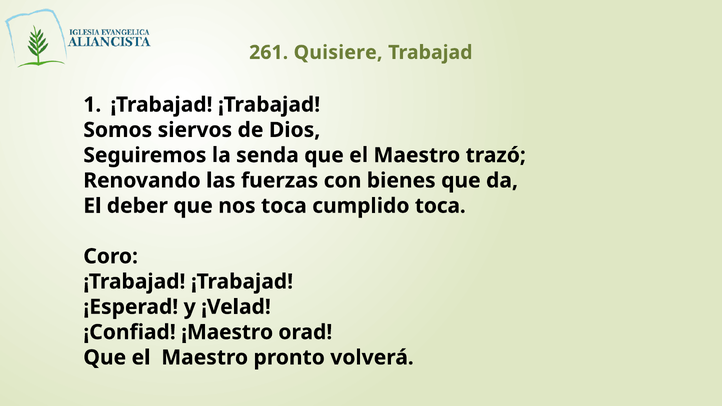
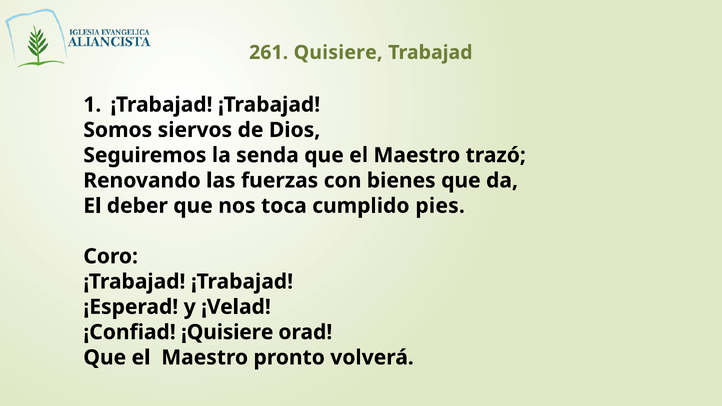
cumplido toca: toca -> pies
¡Maestro: ¡Maestro -> ¡Quisiere
